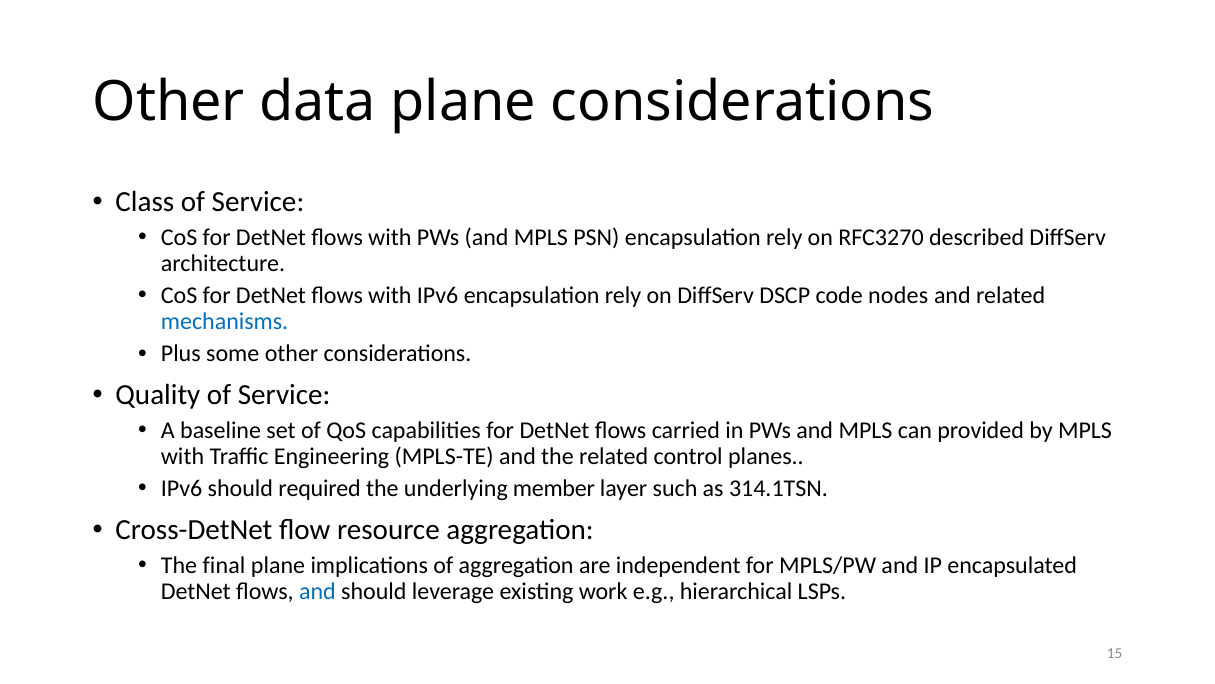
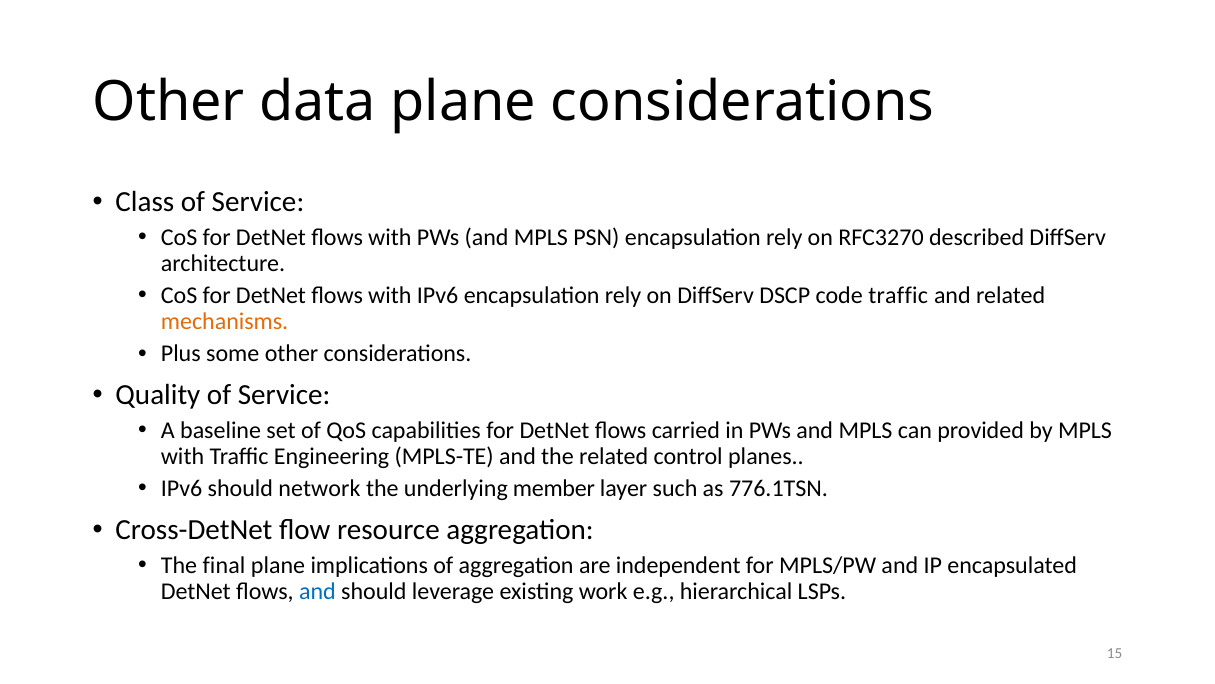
code nodes: nodes -> traffic
mechanisms colour: blue -> orange
required: required -> network
314.1TSN: 314.1TSN -> 776.1TSN
